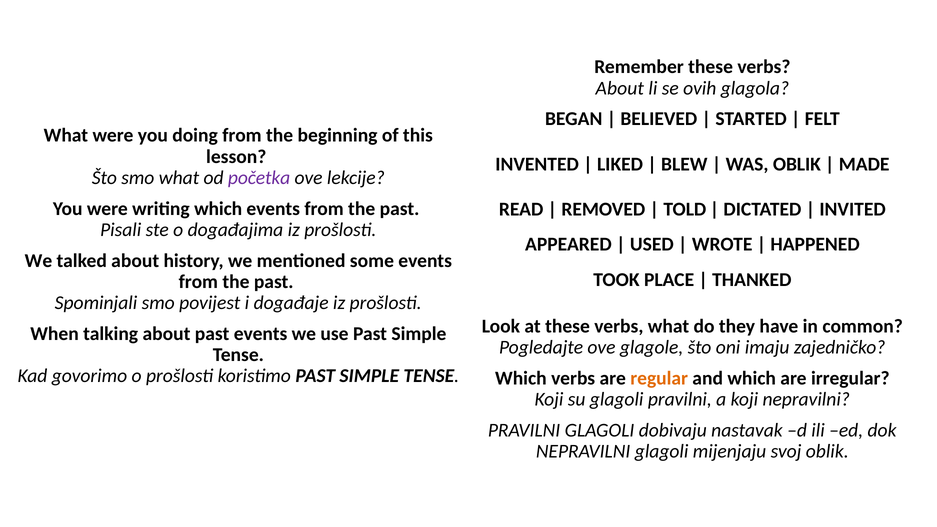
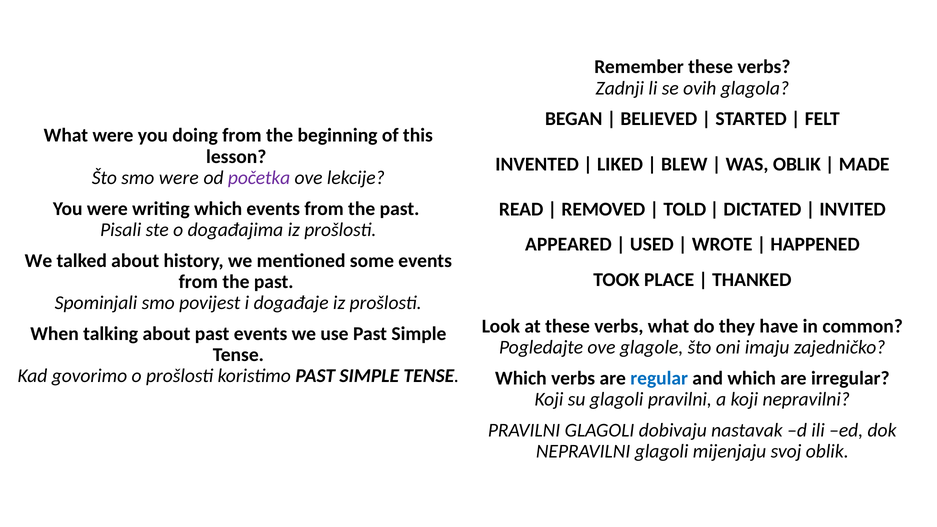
About at (620, 88): About -> Zadnji
smo what: what -> were
regular colour: orange -> blue
